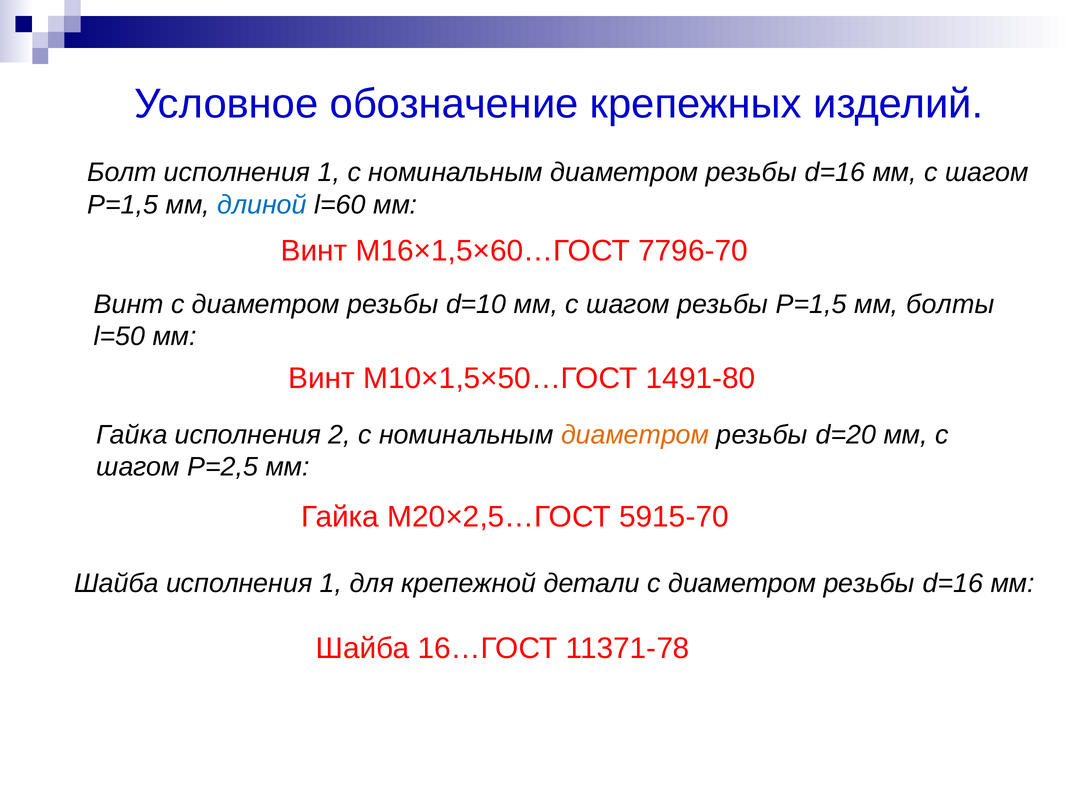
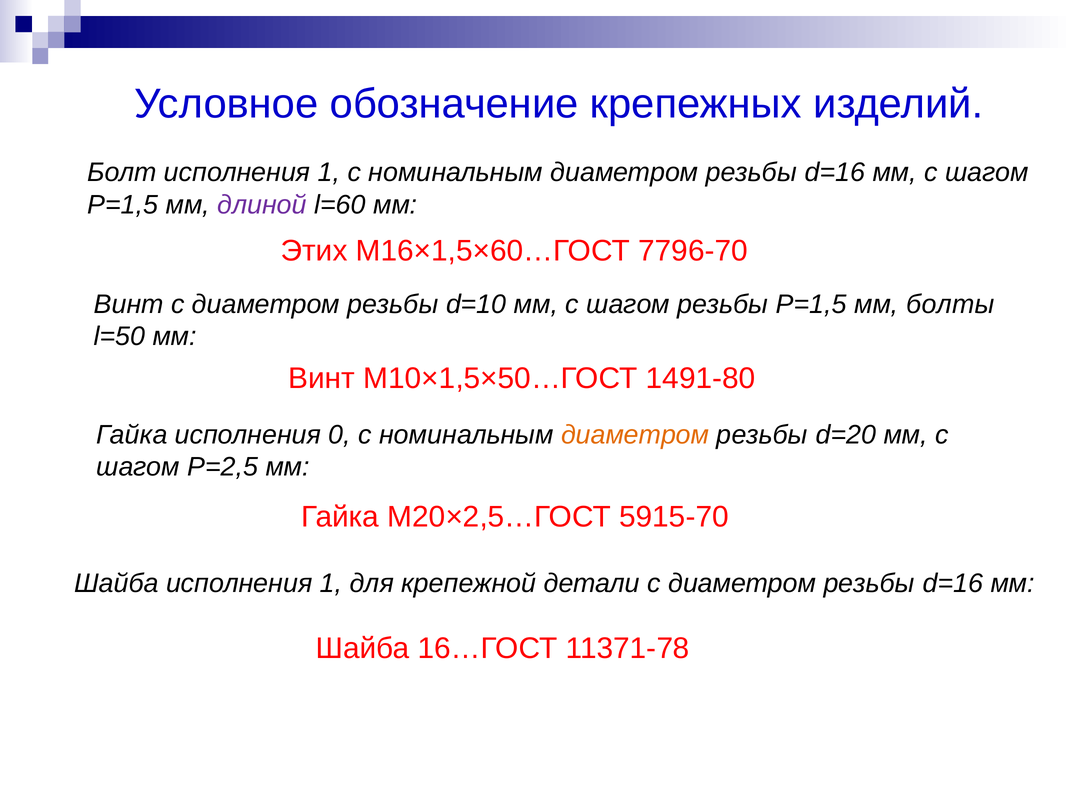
длиной colour: blue -> purple
Винт at (314, 251): Винт -> Этих
2: 2 -> 0
